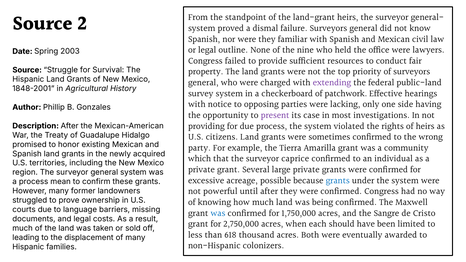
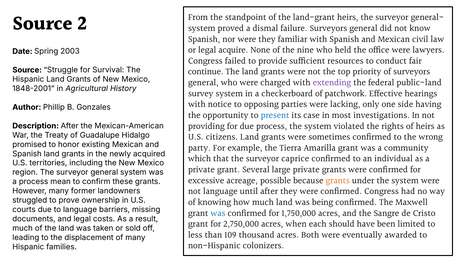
outline: outline -> acquire
property: property -> continue
present colour: purple -> blue
grants at (338, 181) colour: blue -> orange
not powerful: powerful -> language
618: 618 -> 109
